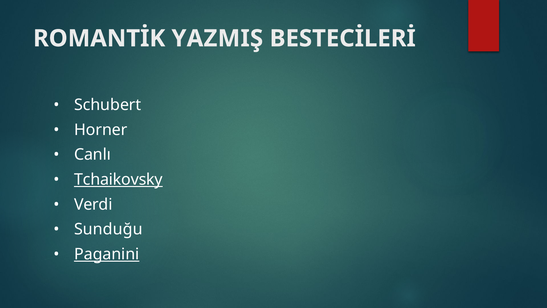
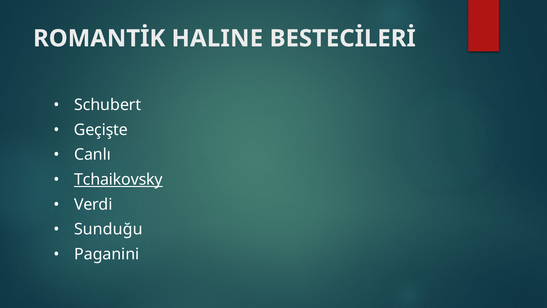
YAZMIŞ: YAZMIŞ -> HALINE
Horner: Horner -> Geçişte
Paganini underline: present -> none
